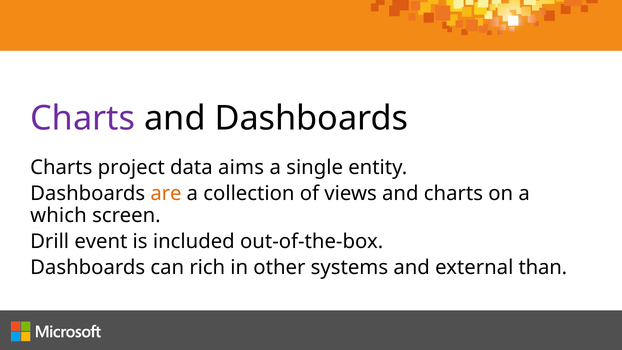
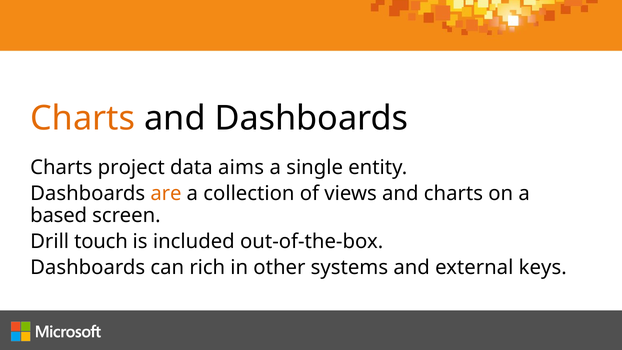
Charts at (83, 118) colour: purple -> orange
which: which -> based
event: event -> touch
than: than -> keys
